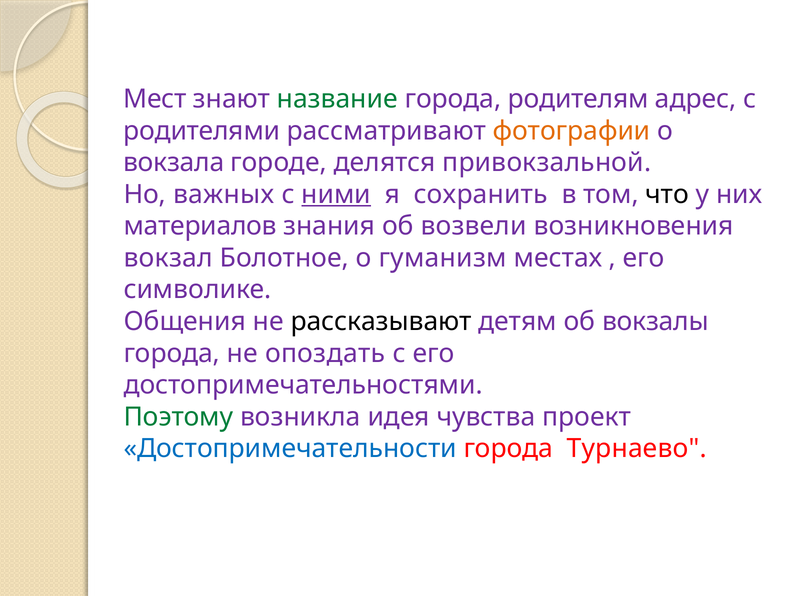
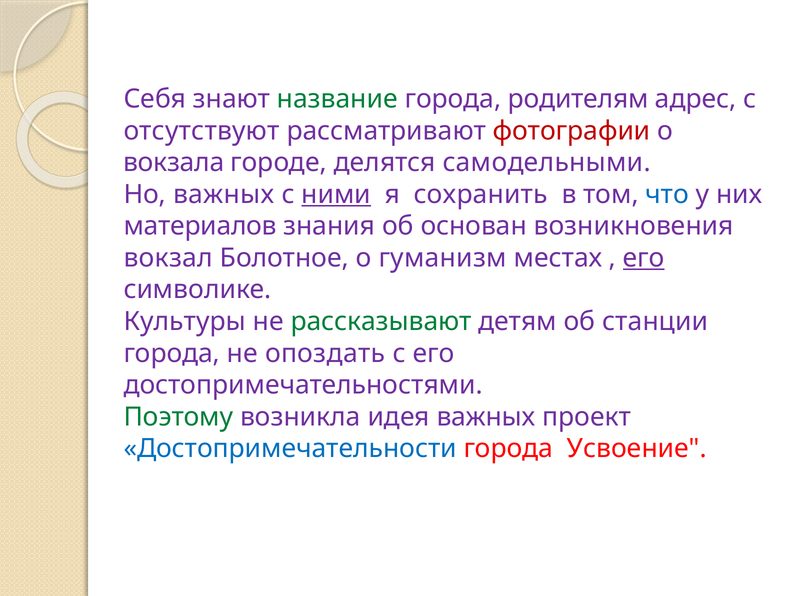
Мест: Мест -> Себя
родителями: родителями -> отсутствуют
фотографии colour: orange -> red
привокзальной: привокзальной -> самодельными
что colour: black -> blue
возвели: возвели -> основан
его at (644, 258) underline: none -> present
Общения: Общения -> Культуры
рассказывают colour: black -> green
вокзалы: вокзалы -> станции
идея чувства: чувства -> важных
Турнаево: Турнаево -> Усвоение
